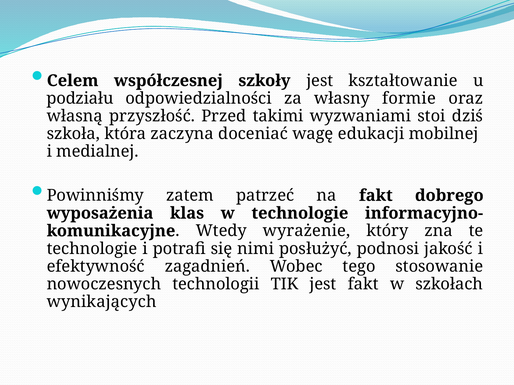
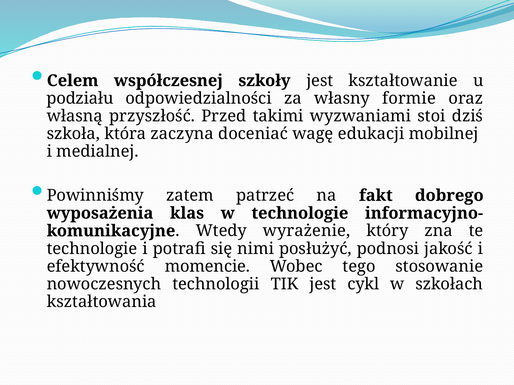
zagadnień: zagadnień -> momencie
jest fakt: fakt -> cykl
wynikających: wynikających -> kształtowania
